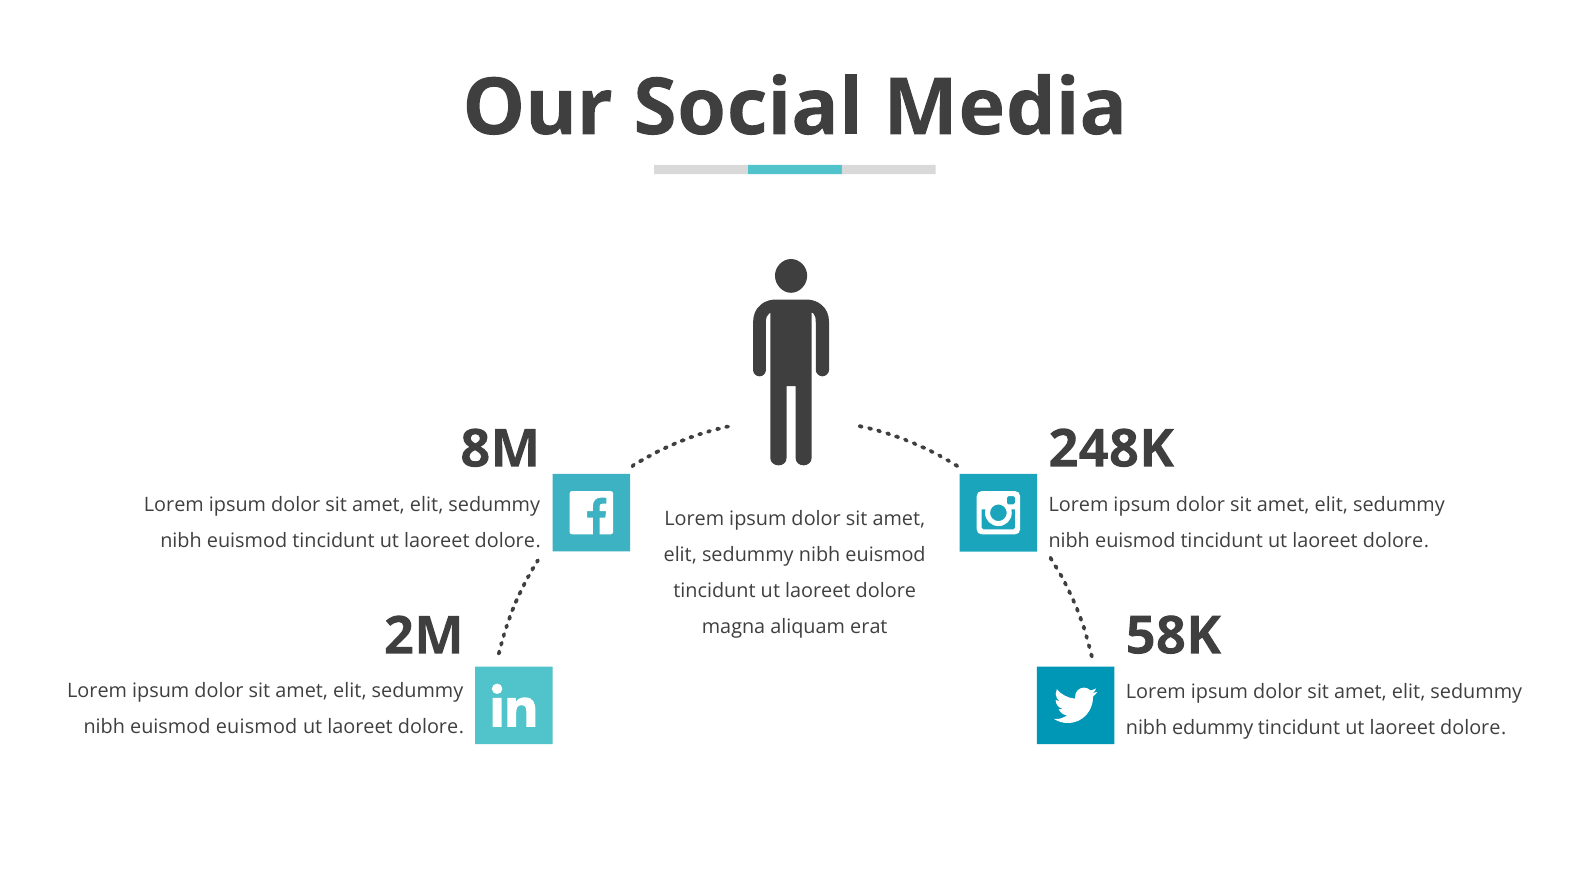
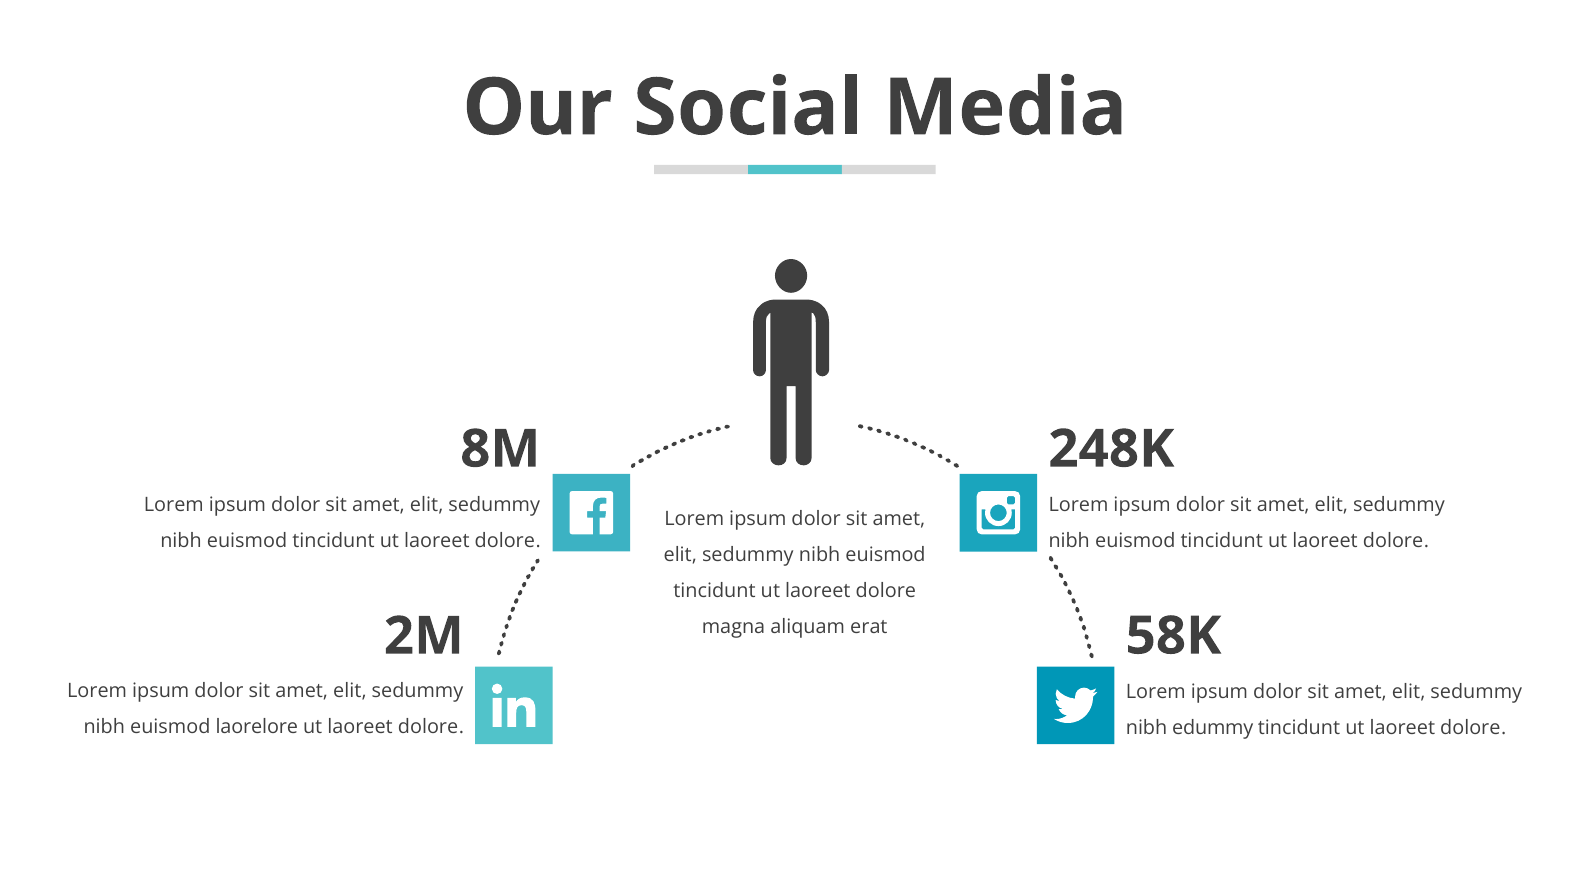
euismod euismod: euismod -> laorelore
